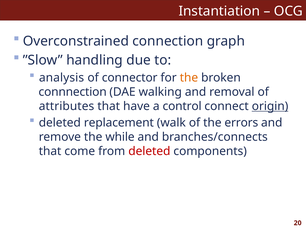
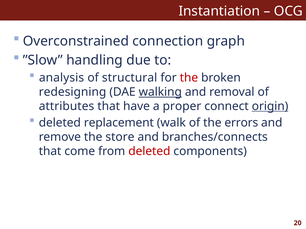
connector: connector -> structural
the at (189, 78) colour: orange -> red
connnection: connnection -> redesigning
walking underline: none -> present
control: control -> proper
while: while -> store
